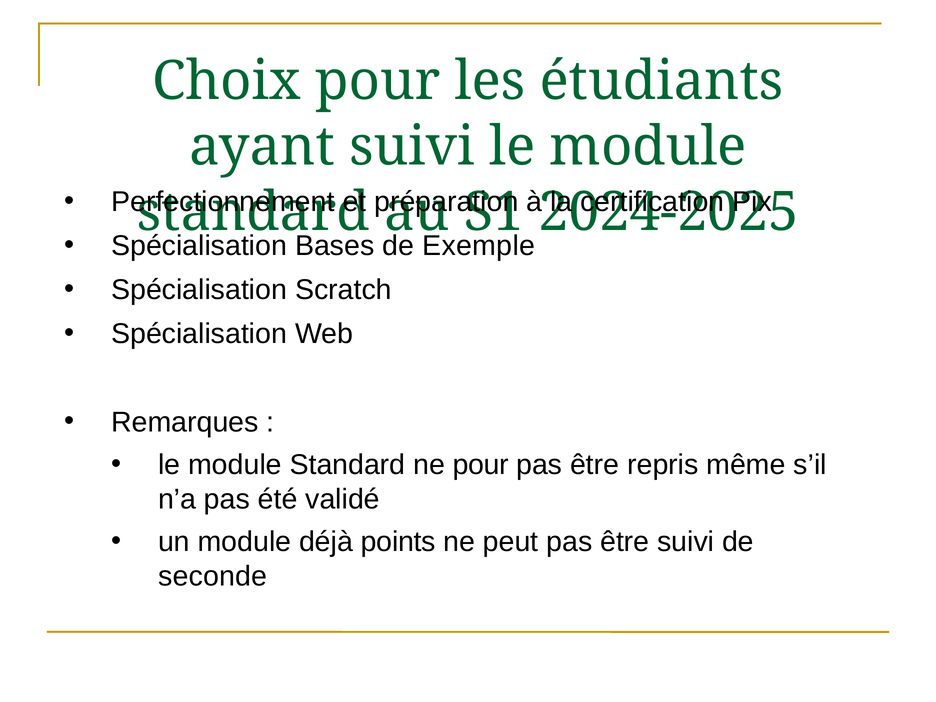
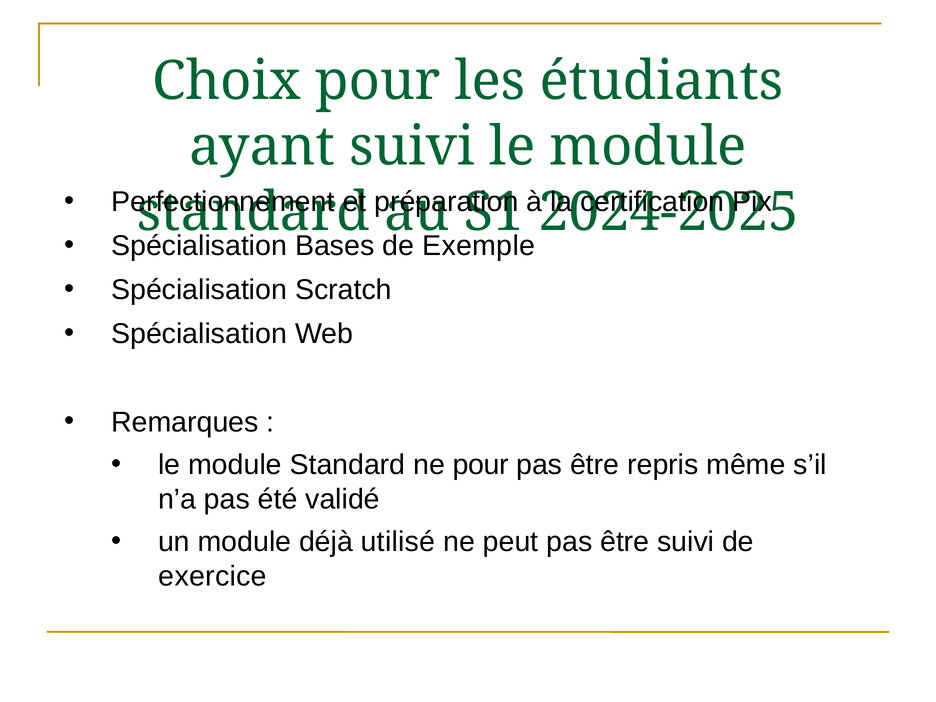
points: points -> utilisé
seconde: seconde -> exercice
